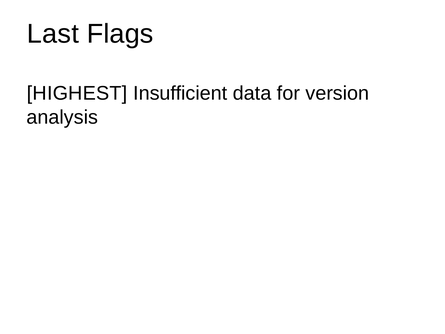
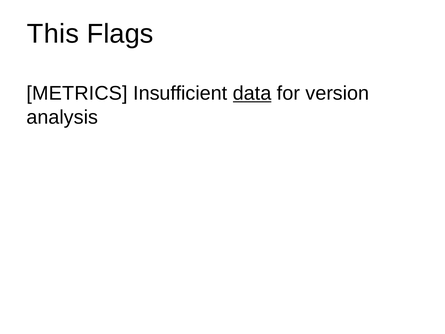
Last: Last -> This
HIGHEST: HIGHEST -> METRICS
data underline: none -> present
